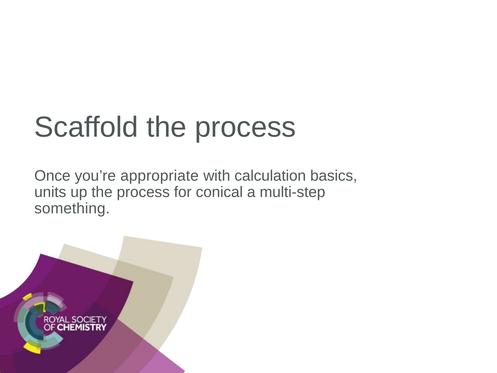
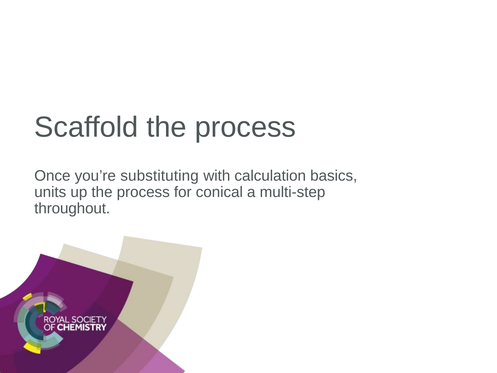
appropriate: appropriate -> substituting
something: something -> throughout
